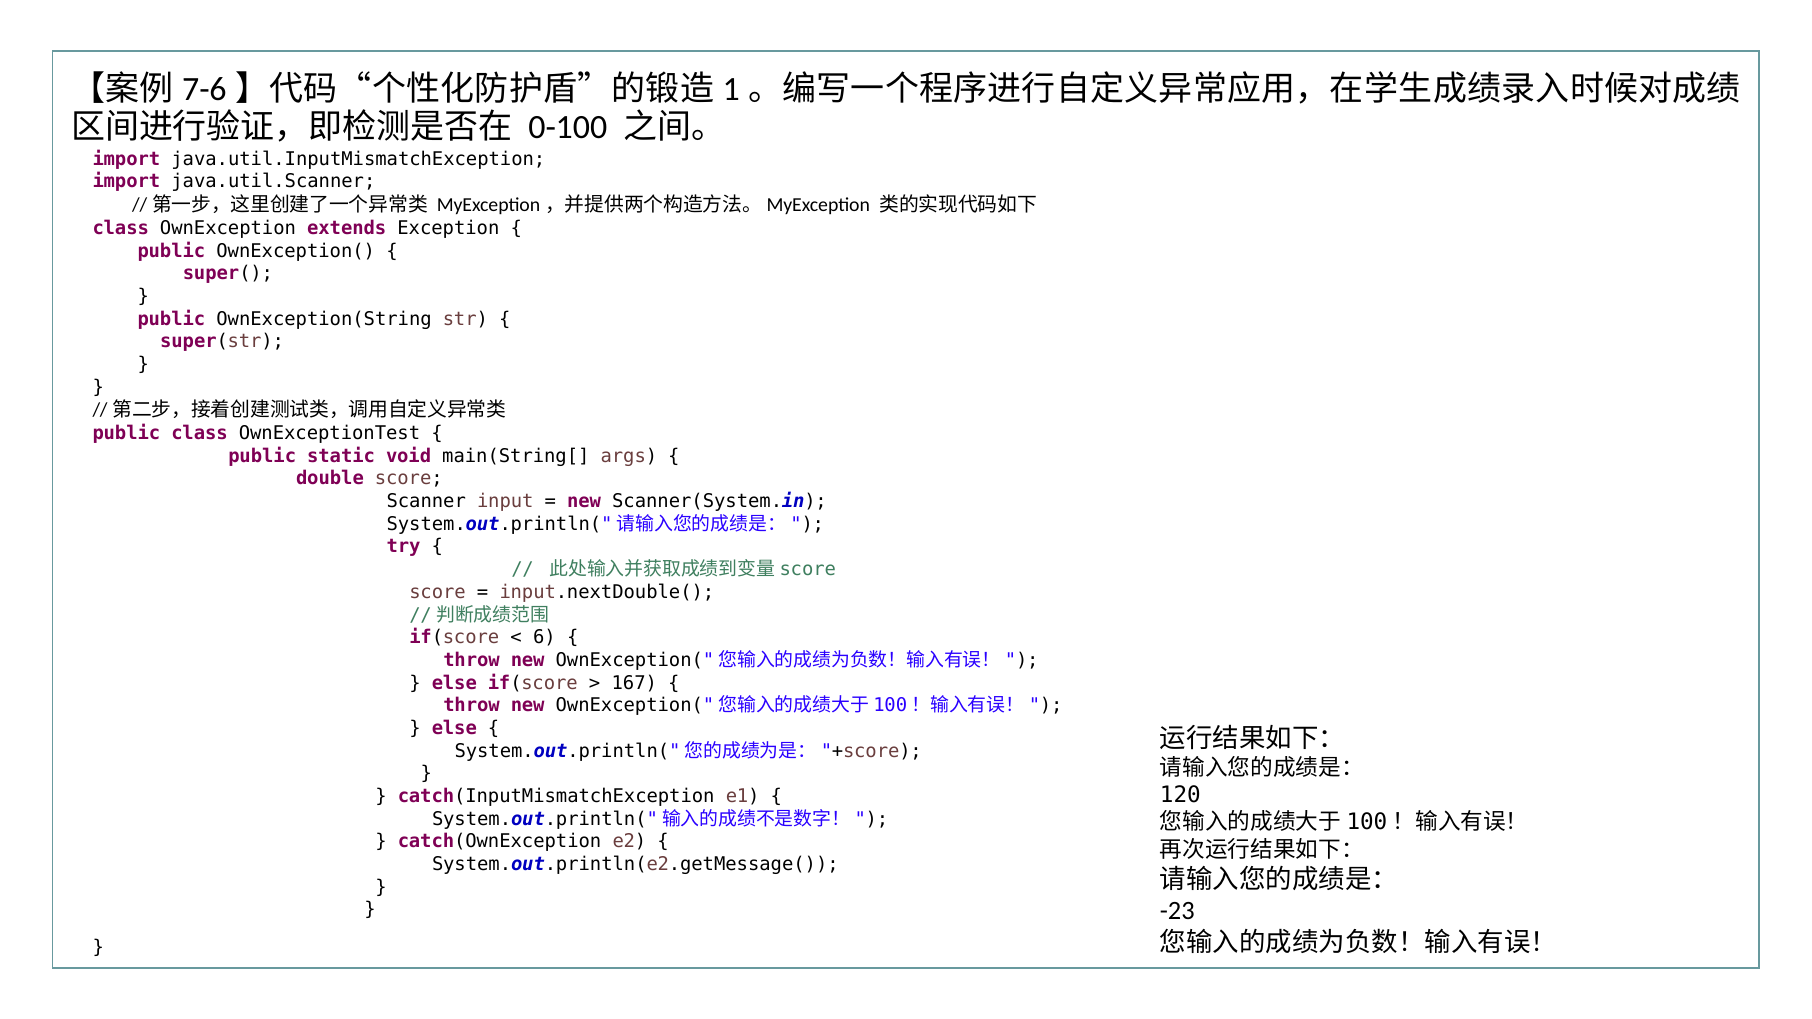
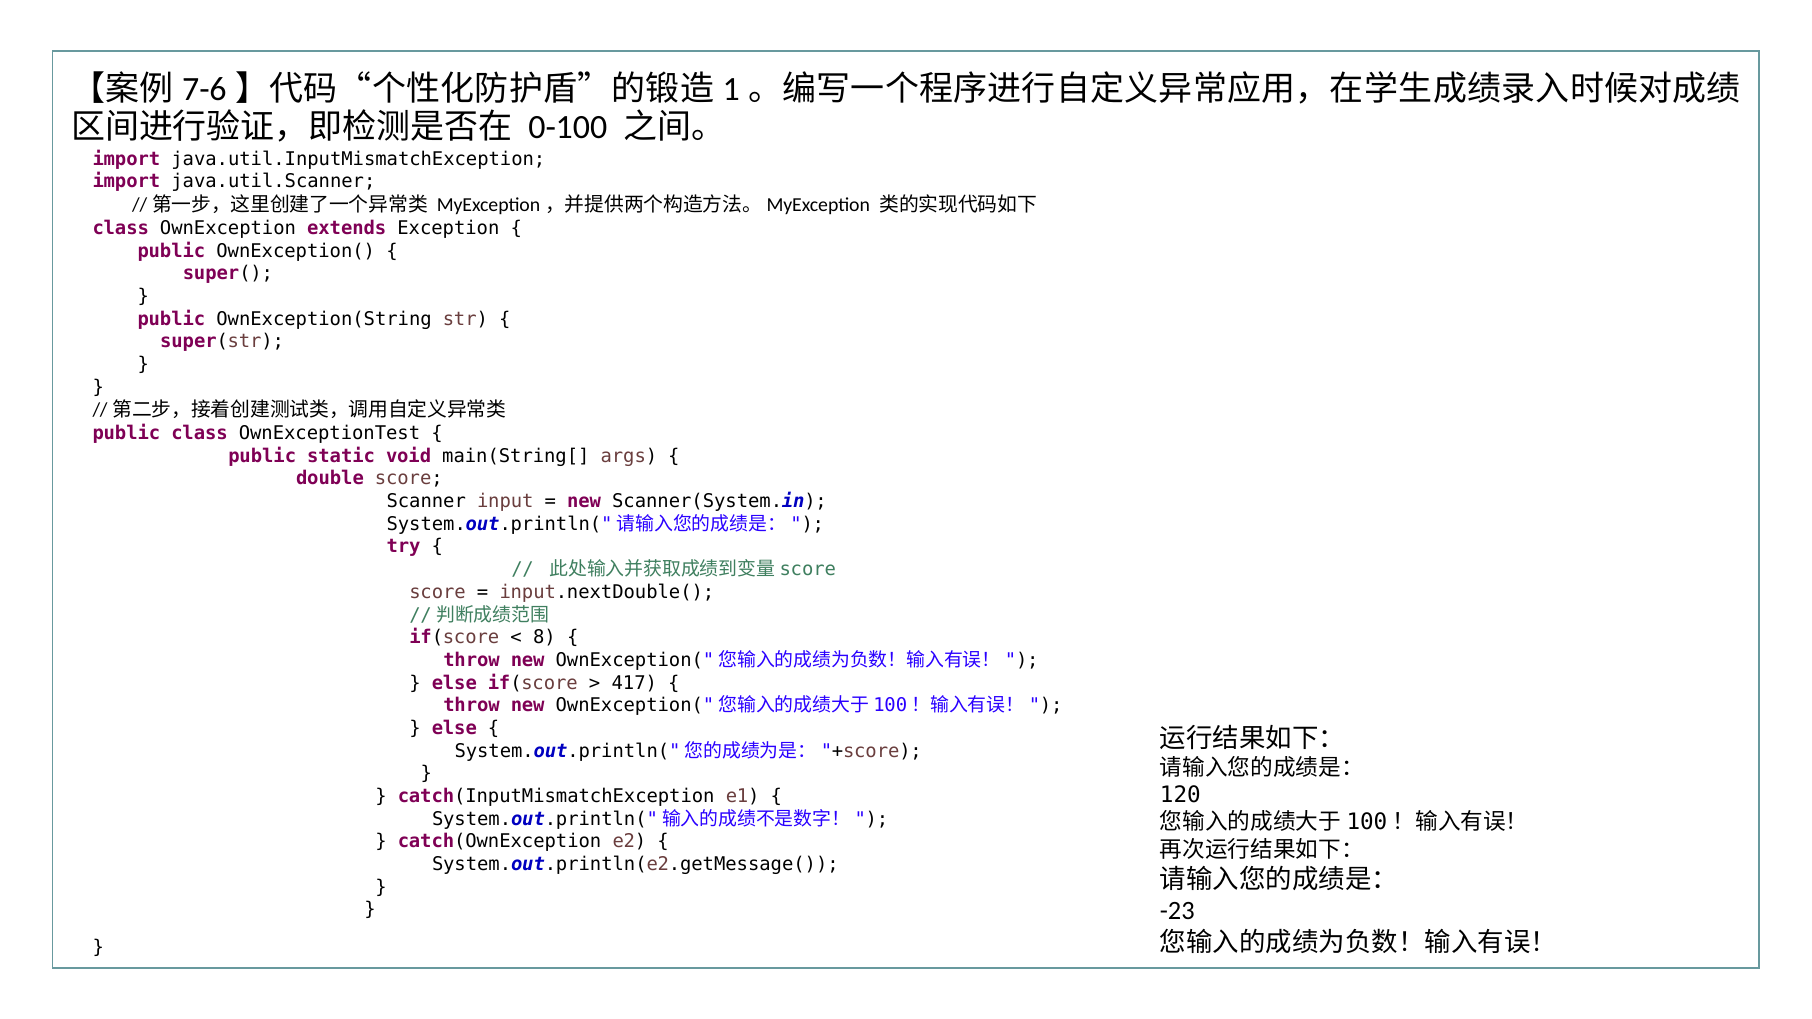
6: 6 -> 8
167: 167 -> 417
